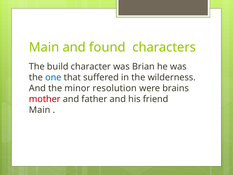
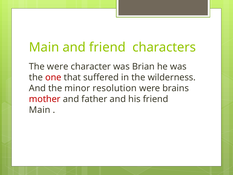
and found: found -> friend
The build: build -> were
one colour: blue -> red
